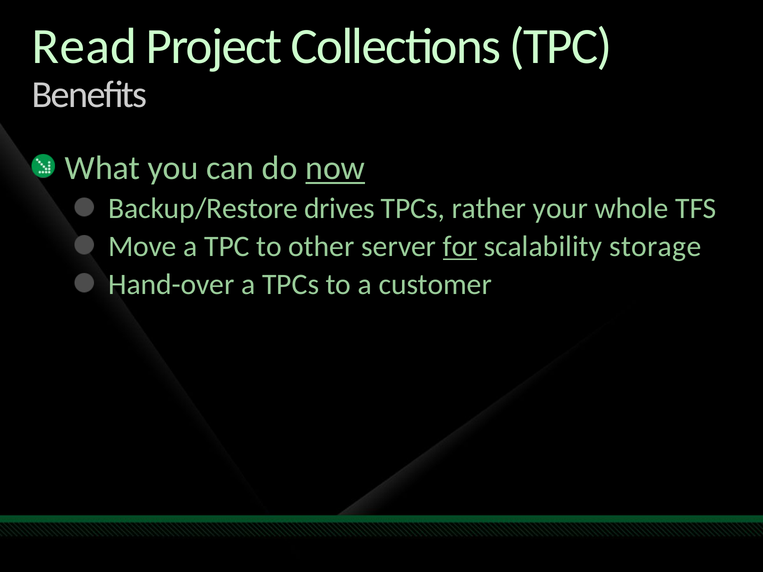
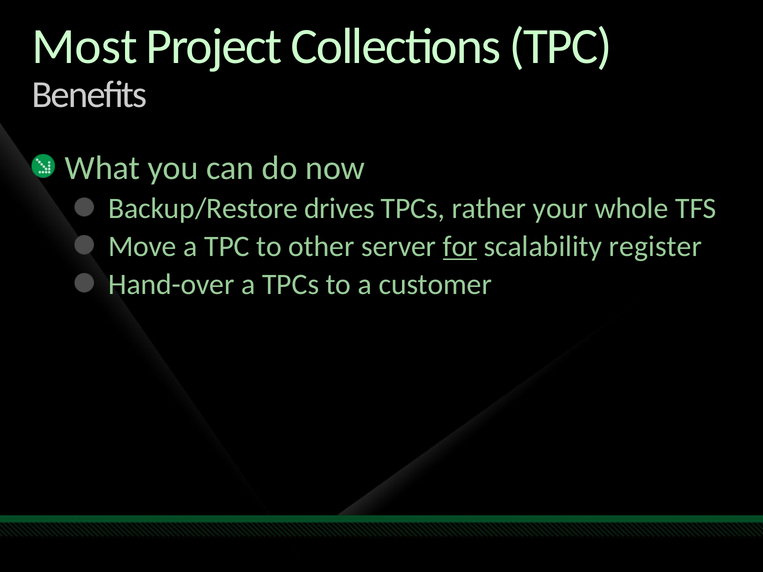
Read: Read -> Most
now underline: present -> none
storage: storage -> register
